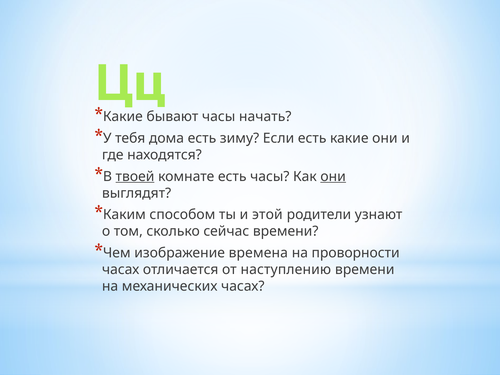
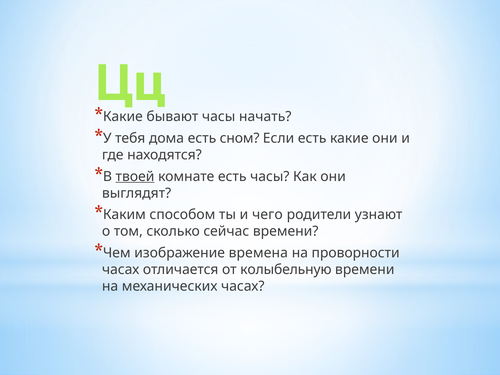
зиму: зиму -> сном
они at (333, 176) underline: present -> none
этой: этой -> чего
наступлению: наступлению -> колыбельную
